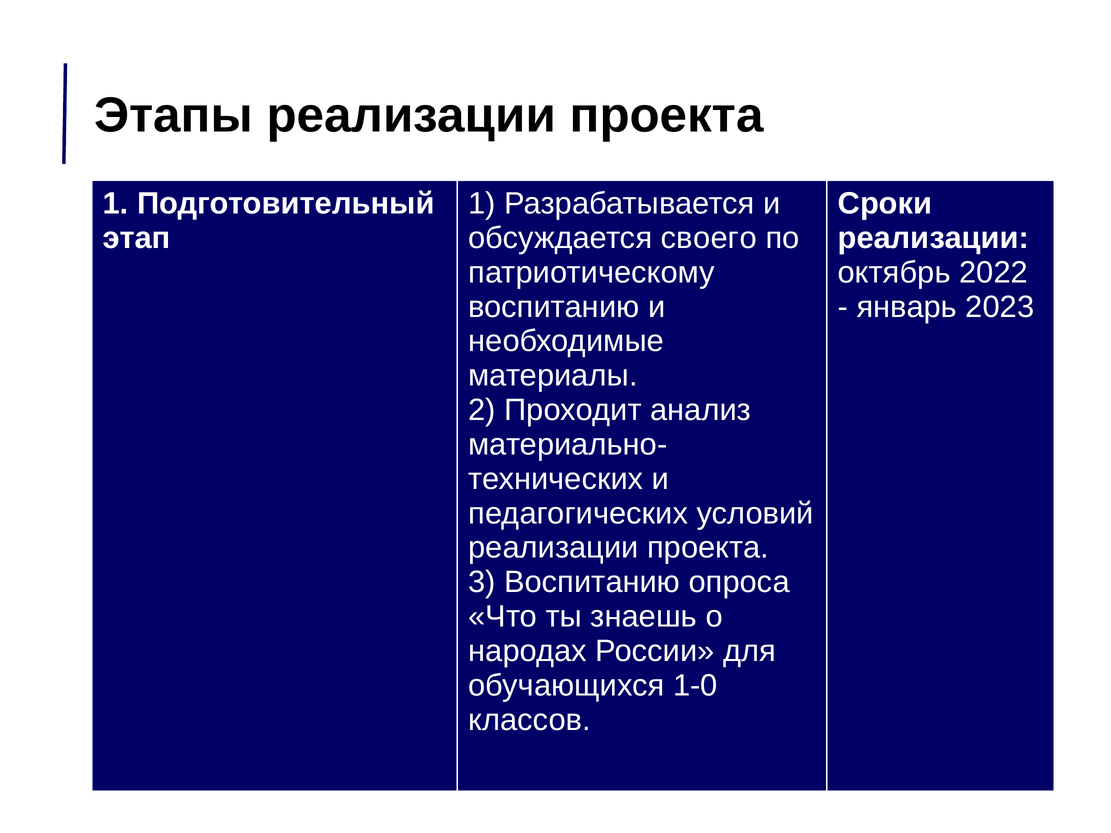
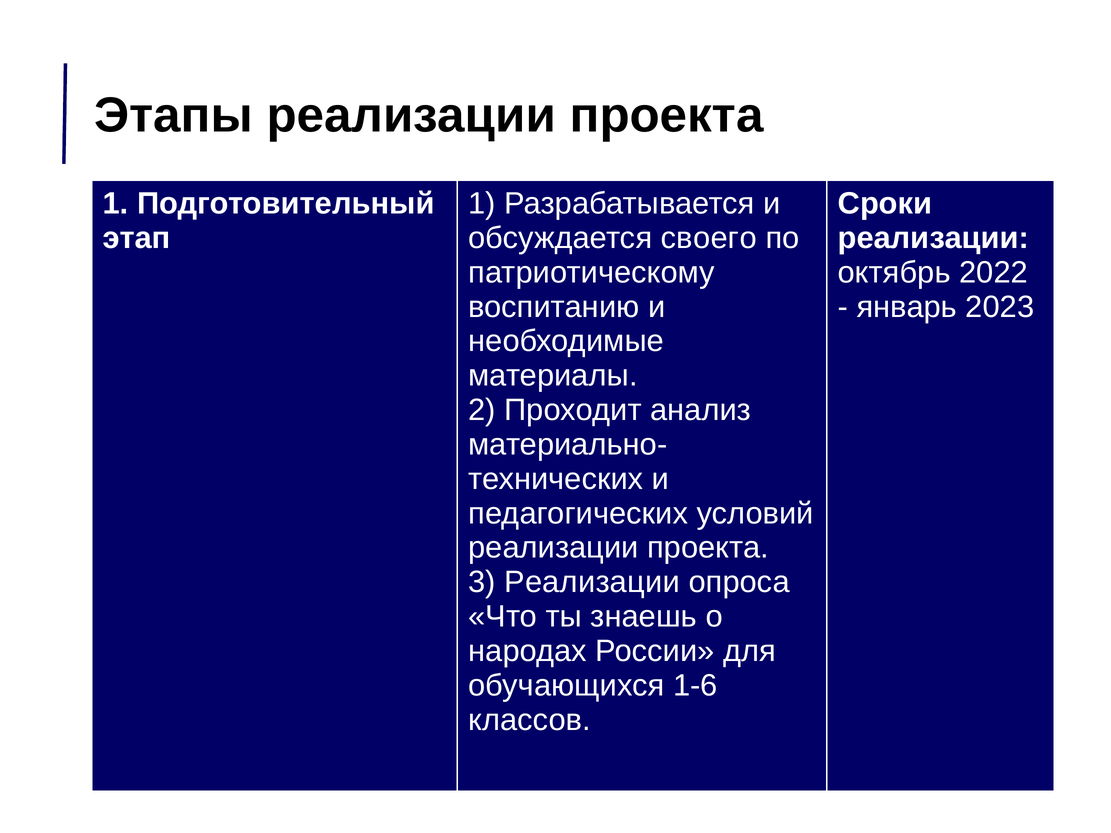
3 Воспитанию: Воспитанию -> Реализации
1-0: 1-0 -> 1-6
